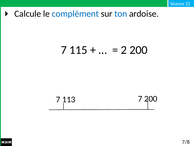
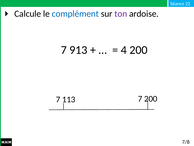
ton colour: blue -> purple
115: 115 -> 913
2: 2 -> 4
